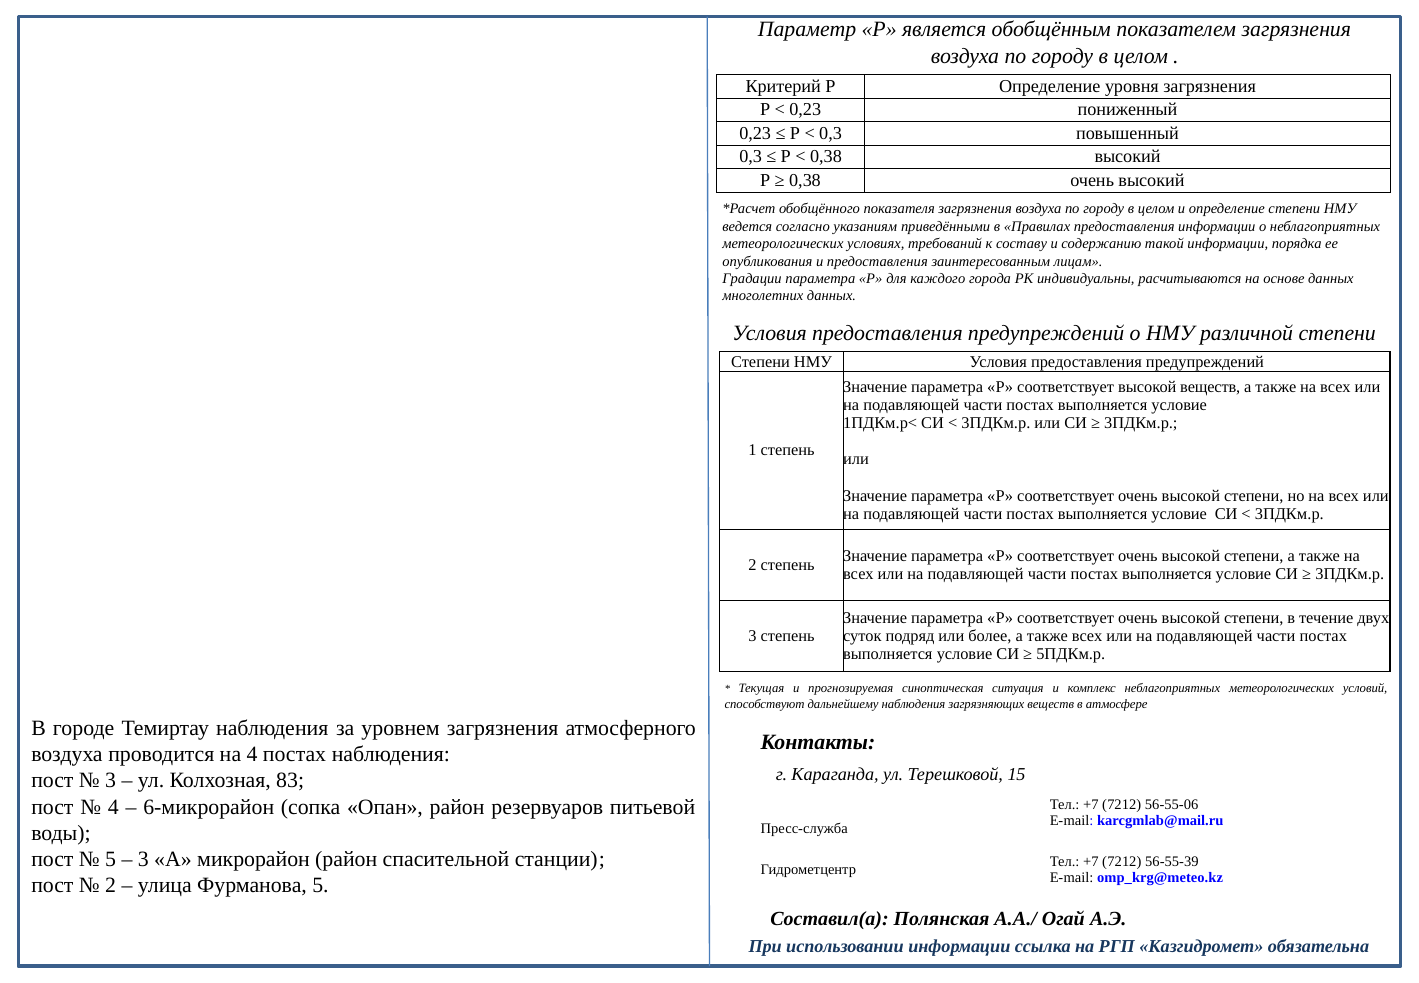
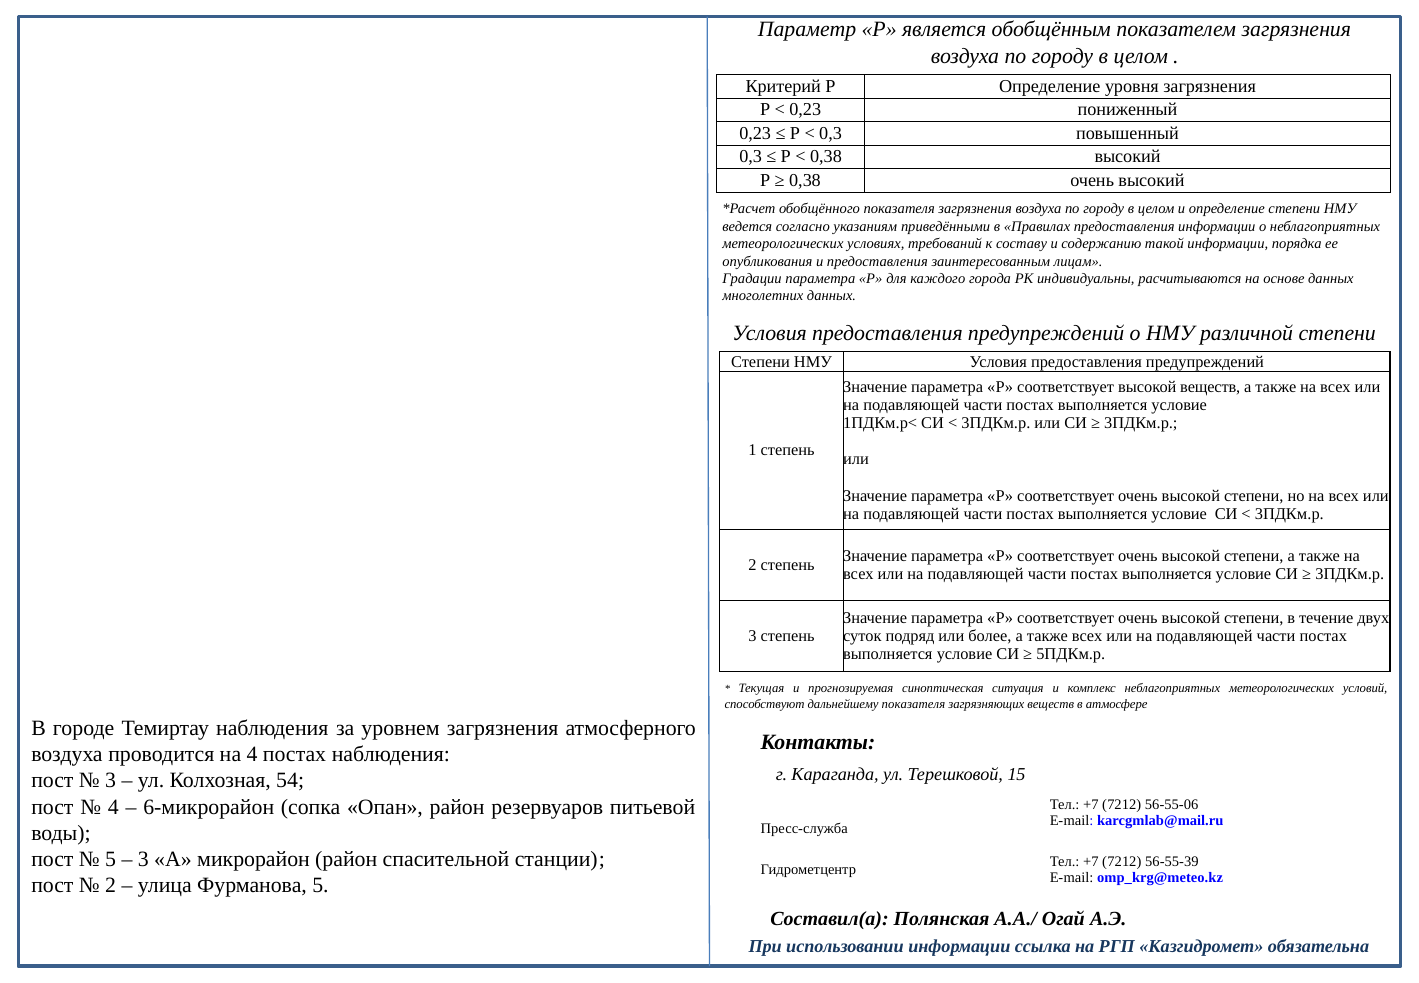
дальнейшему наблюдения: наблюдения -> показателя
83: 83 -> 54
